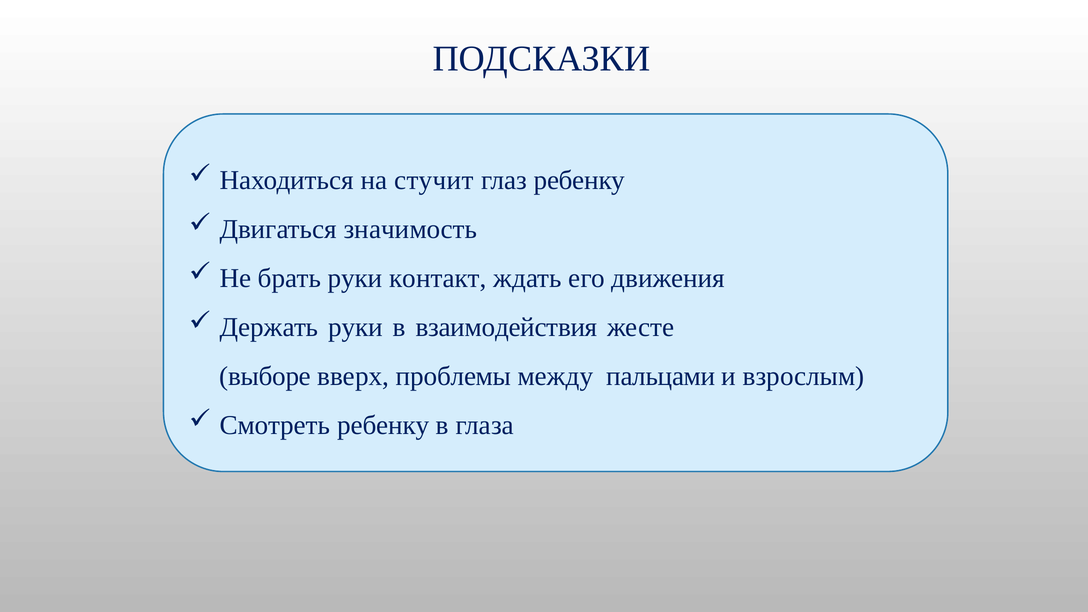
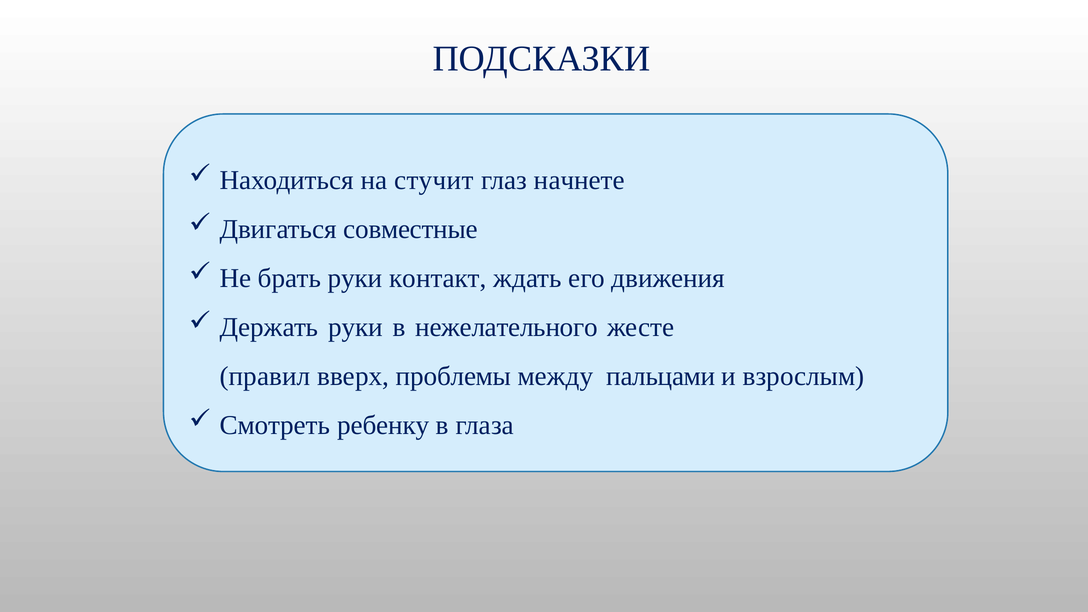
глаз ребенку: ребенку -> начнете
значимость: значимость -> совместные
взаимодействия: взаимодействия -> нежелательного
выборе: выборе -> правил
